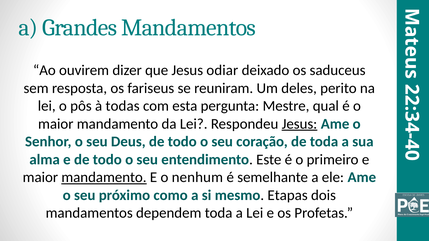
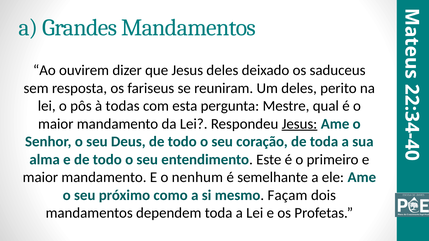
Jesus odiar: odiar -> deles
mandamento at (104, 178) underline: present -> none
Etapas: Etapas -> Façam
